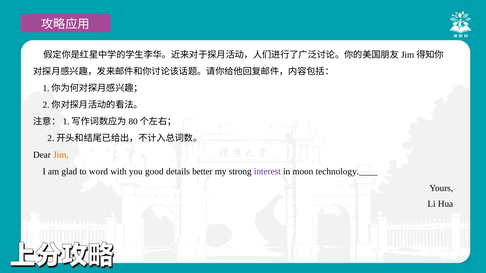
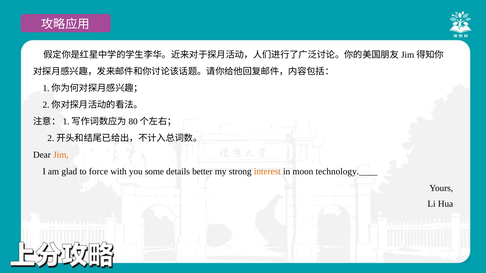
word: word -> force
good: good -> some
interest colour: purple -> orange
